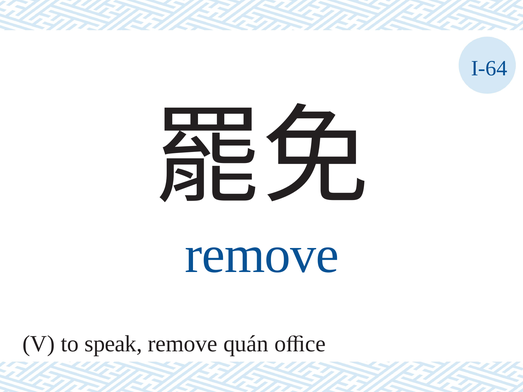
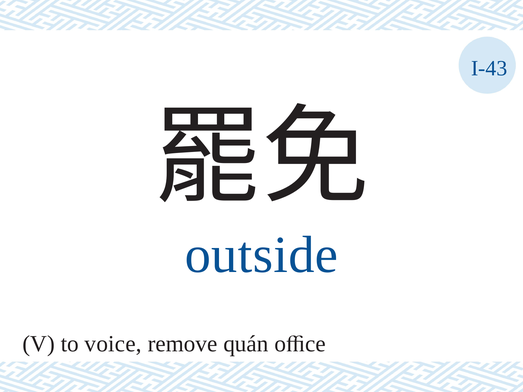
I-64: I-64 -> I-43
remove at (262, 255): remove -> outside
speak: speak -> voice
